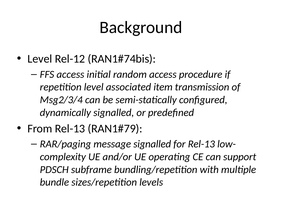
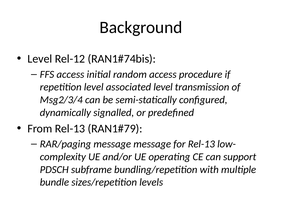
associated item: item -> level
message signalled: signalled -> message
